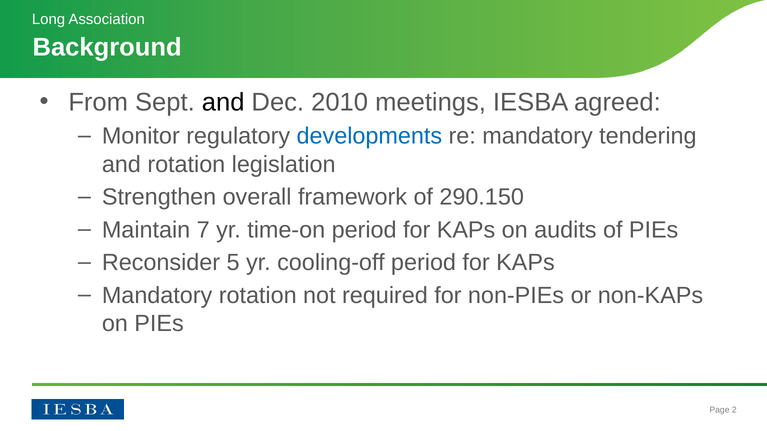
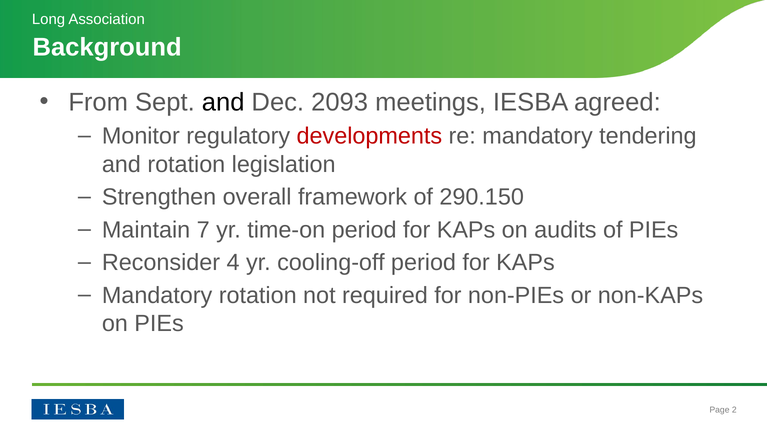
2010: 2010 -> 2093
developments colour: blue -> red
5: 5 -> 4
